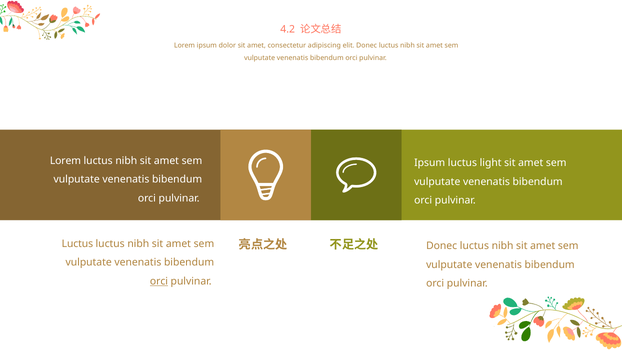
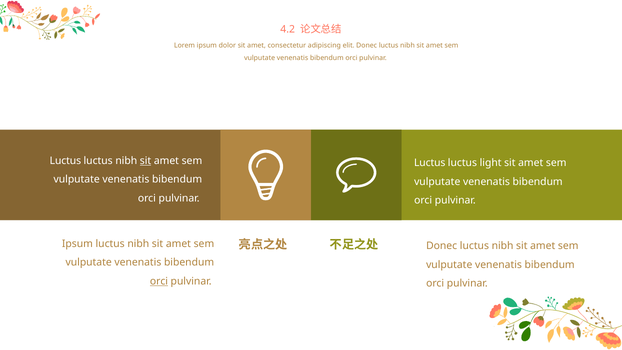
Lorem at (65, 161): Lorem -> Luctus
sit at (146, 161) underline: none -> present
Ipsum at (430, 163): Ipsum -> Luctus
Luctus at (77, 244): Luctus -> Ipsum
